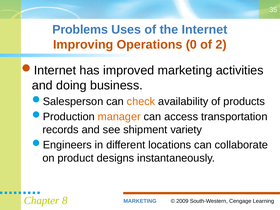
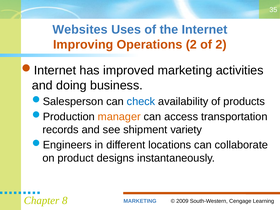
Problems: Problems -> Websites
Operations 0: 0 -> 2
check colour: orange -> blue
